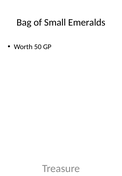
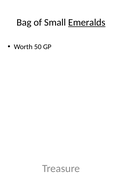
Emeralds underline: none -> present
